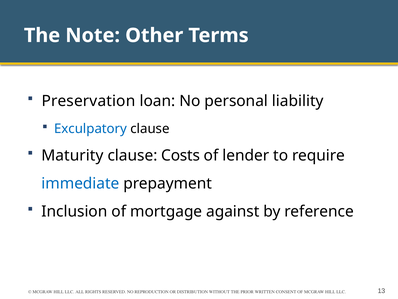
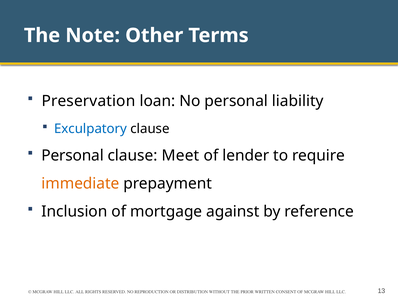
Maturity at (72, 155): Maturity -> Personal
Costs: Costs -> Meet
immediate colour: blue -> orange
